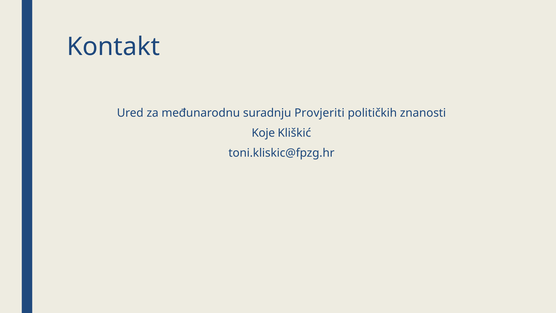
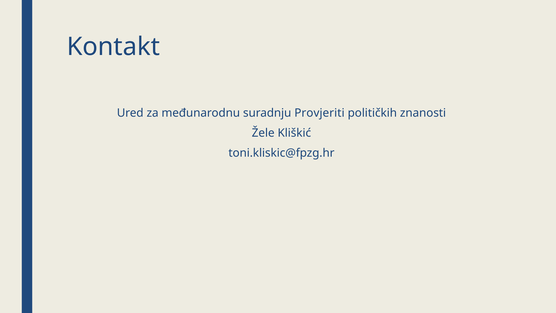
Koje: Koje -> Žele
